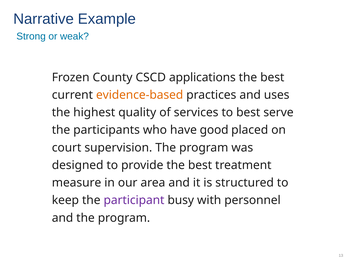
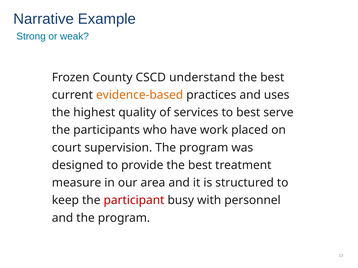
applications: applications -> understand
good: good -> work
participant colour: purple -> red
